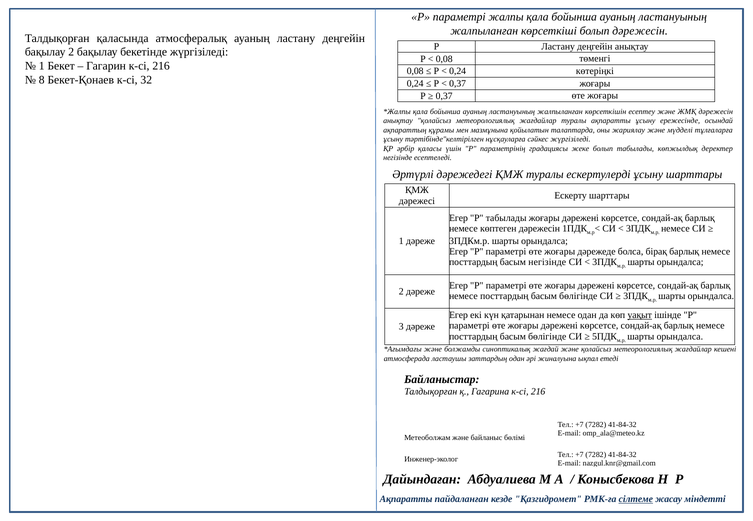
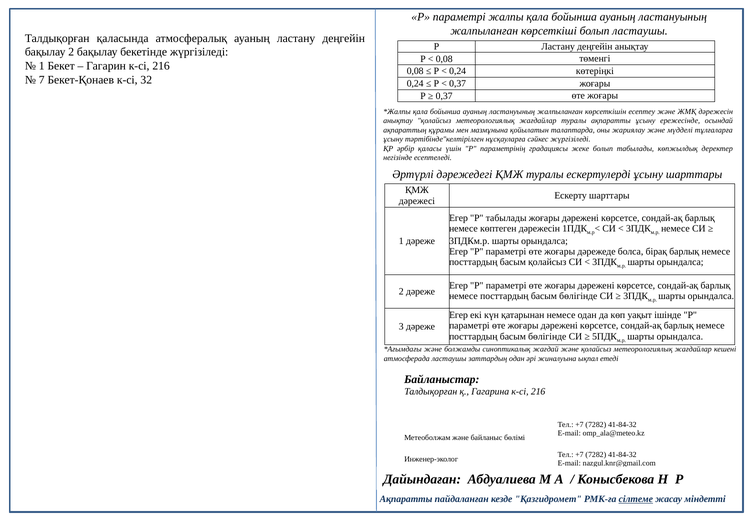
болып дәрежесін: дәрежесін -> ластаушы
8: 8 -> 7
басым негізінде: негізінде -> қолайсыз
уақыт underline: present -> none
